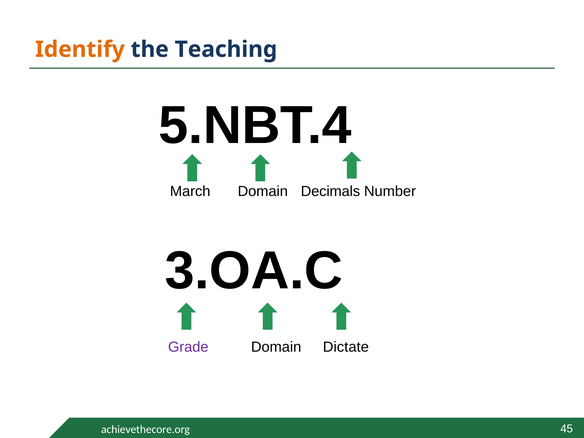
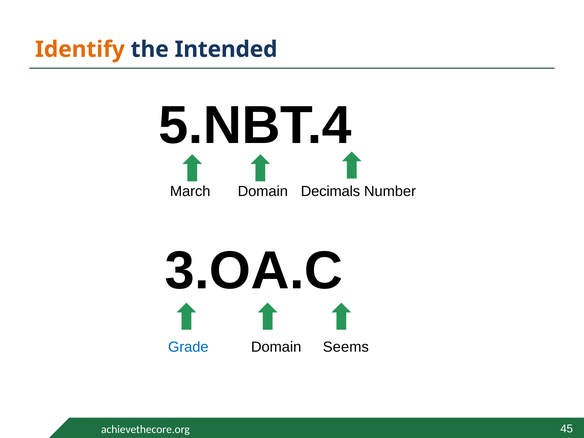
Teaching: Teaching -> Intended
Grade colour: purple -> blue
Dictate: Dictate -> Seems
